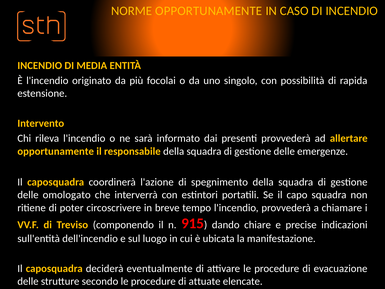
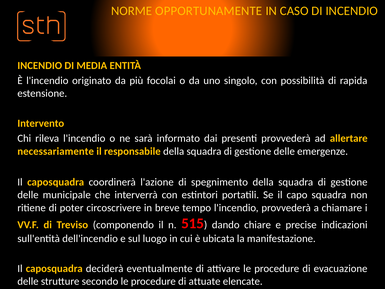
opportunamente at (56, 151): opportunamente -> necessariamente
omologato: omologato -> municipale
915: 915 -> 515
